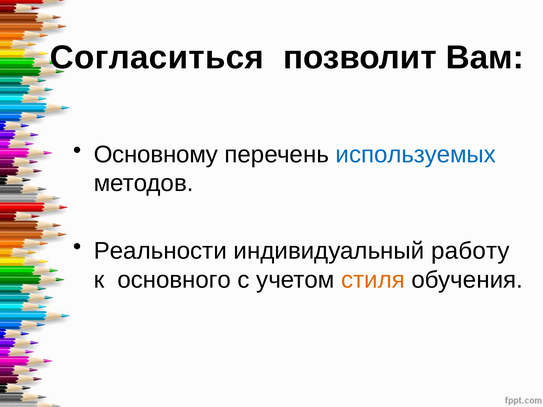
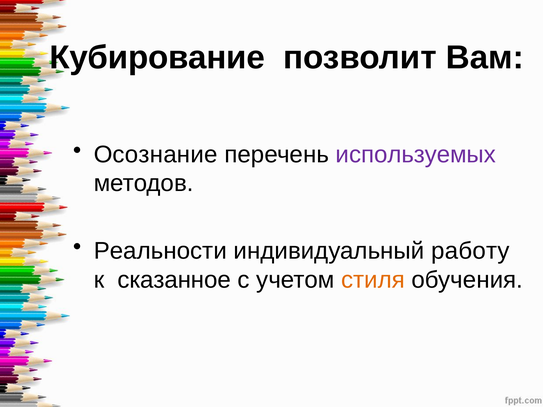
Согласиться: Согласиться -> Кубирование
Основному: Основному -> Осознание
используемых colour: blue -> purple
основного: основного -> сказанное
